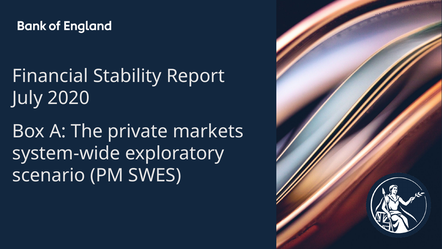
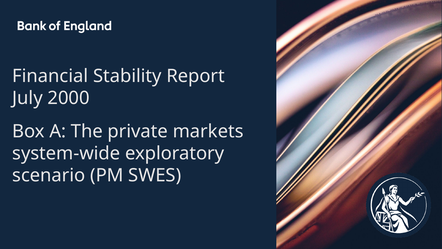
2020: 2020 -> 2000
